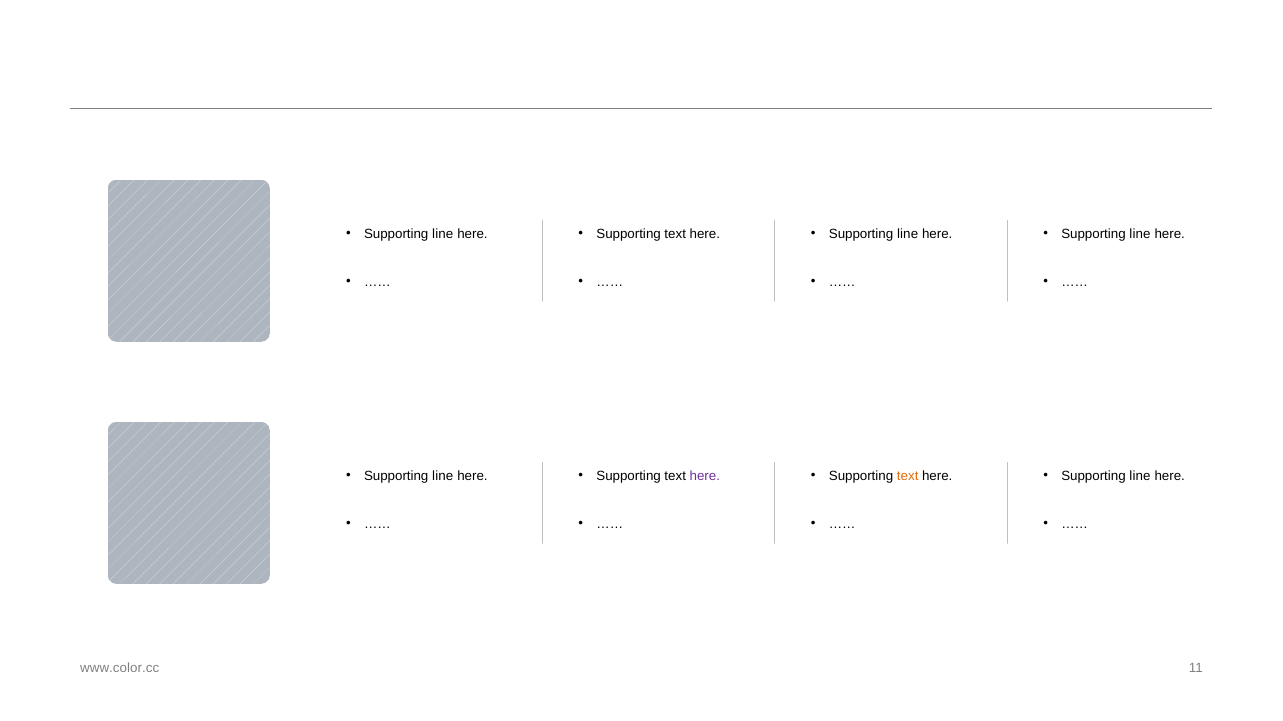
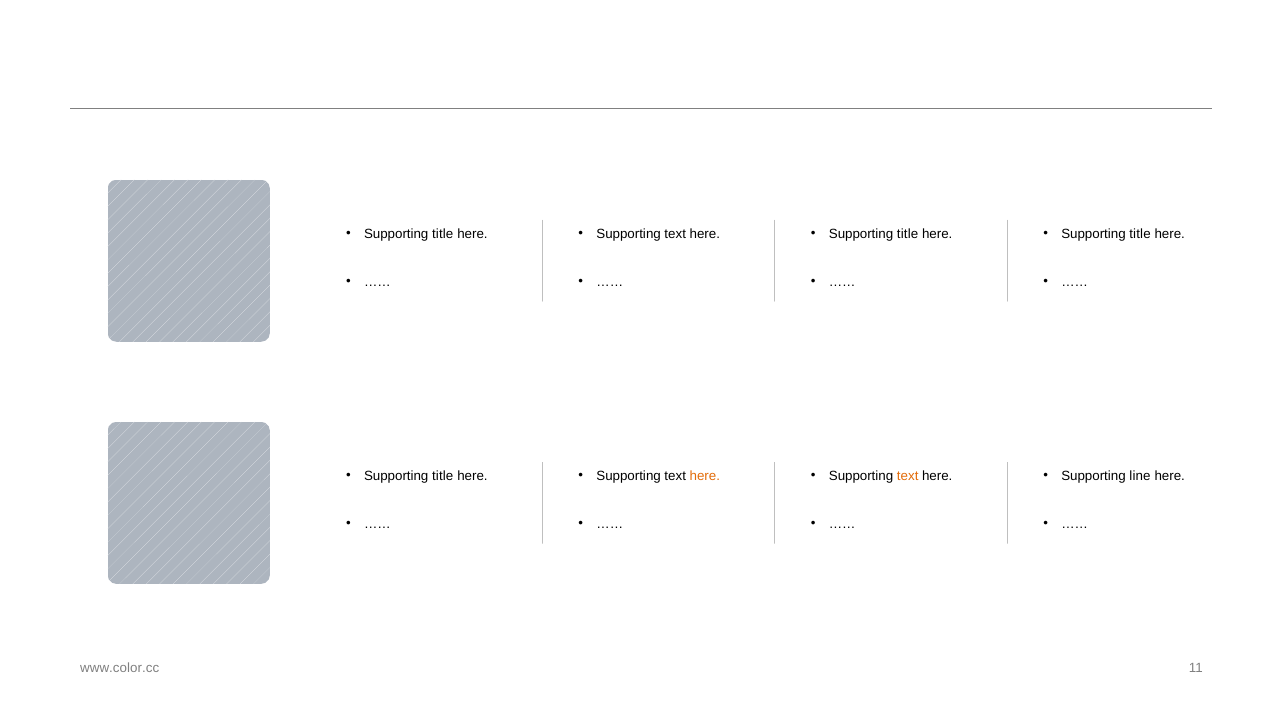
line at (443, 234): line -> title
line at (908, 234): line -> title
line at (1140, 234): line -> title
line at (443, 477): line -> title
here at (705, 477) colour: purple -> orange
